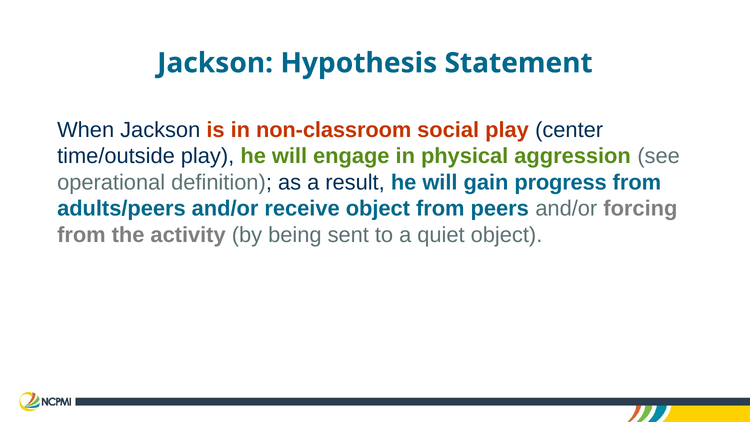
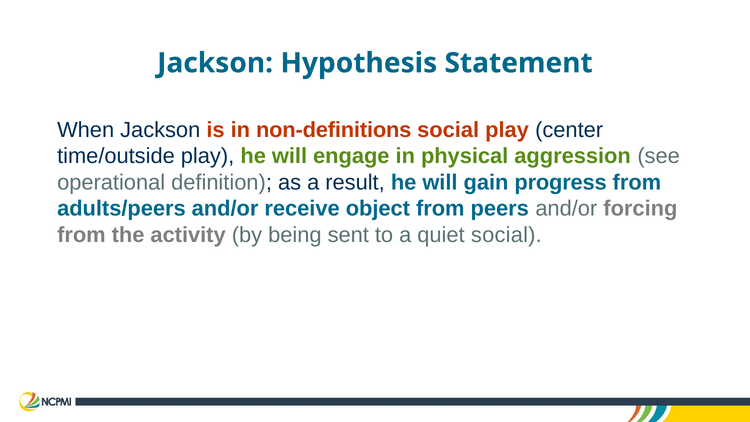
non-classroom: non-classroom -> non-definitions
quiet object: object -> social
